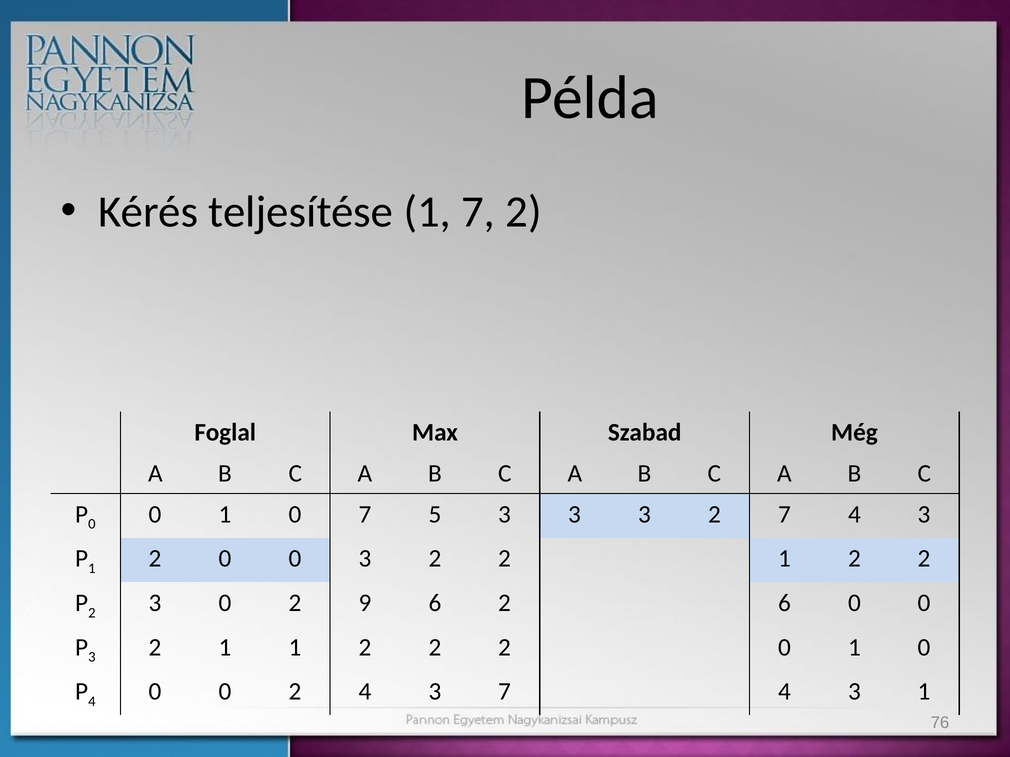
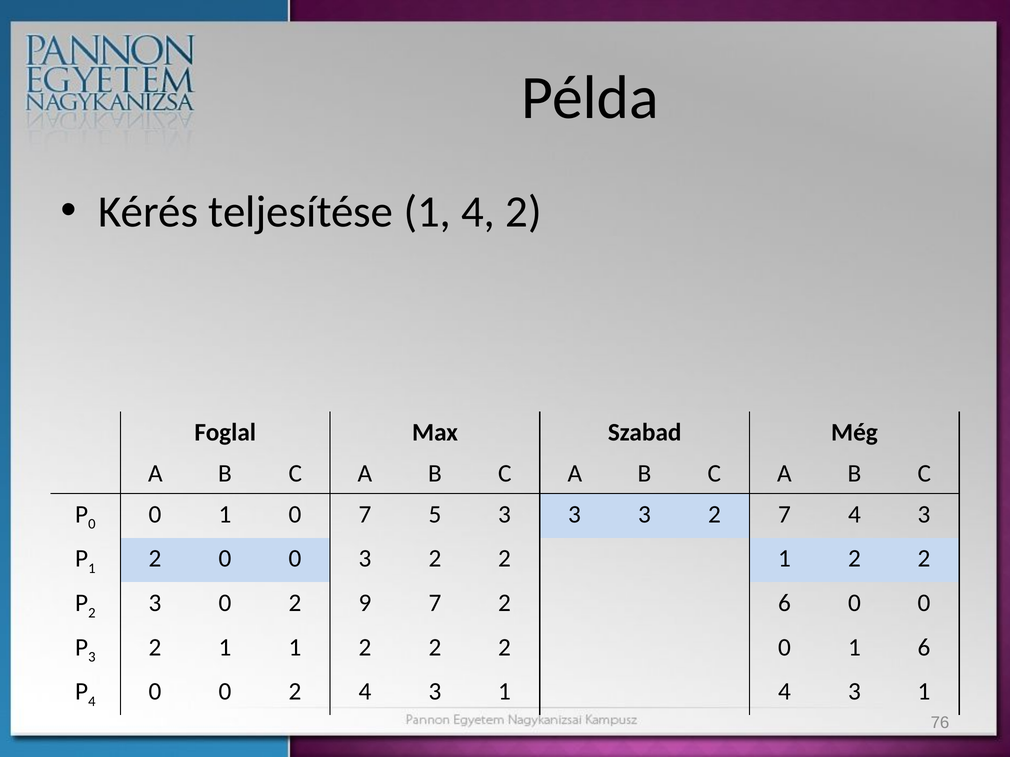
teljesítése 1 7: 7 -> 4
9 6: 6 -> 7
2 0 1 0: 0 -> 6
2 4 3 7: 7 -> 1
